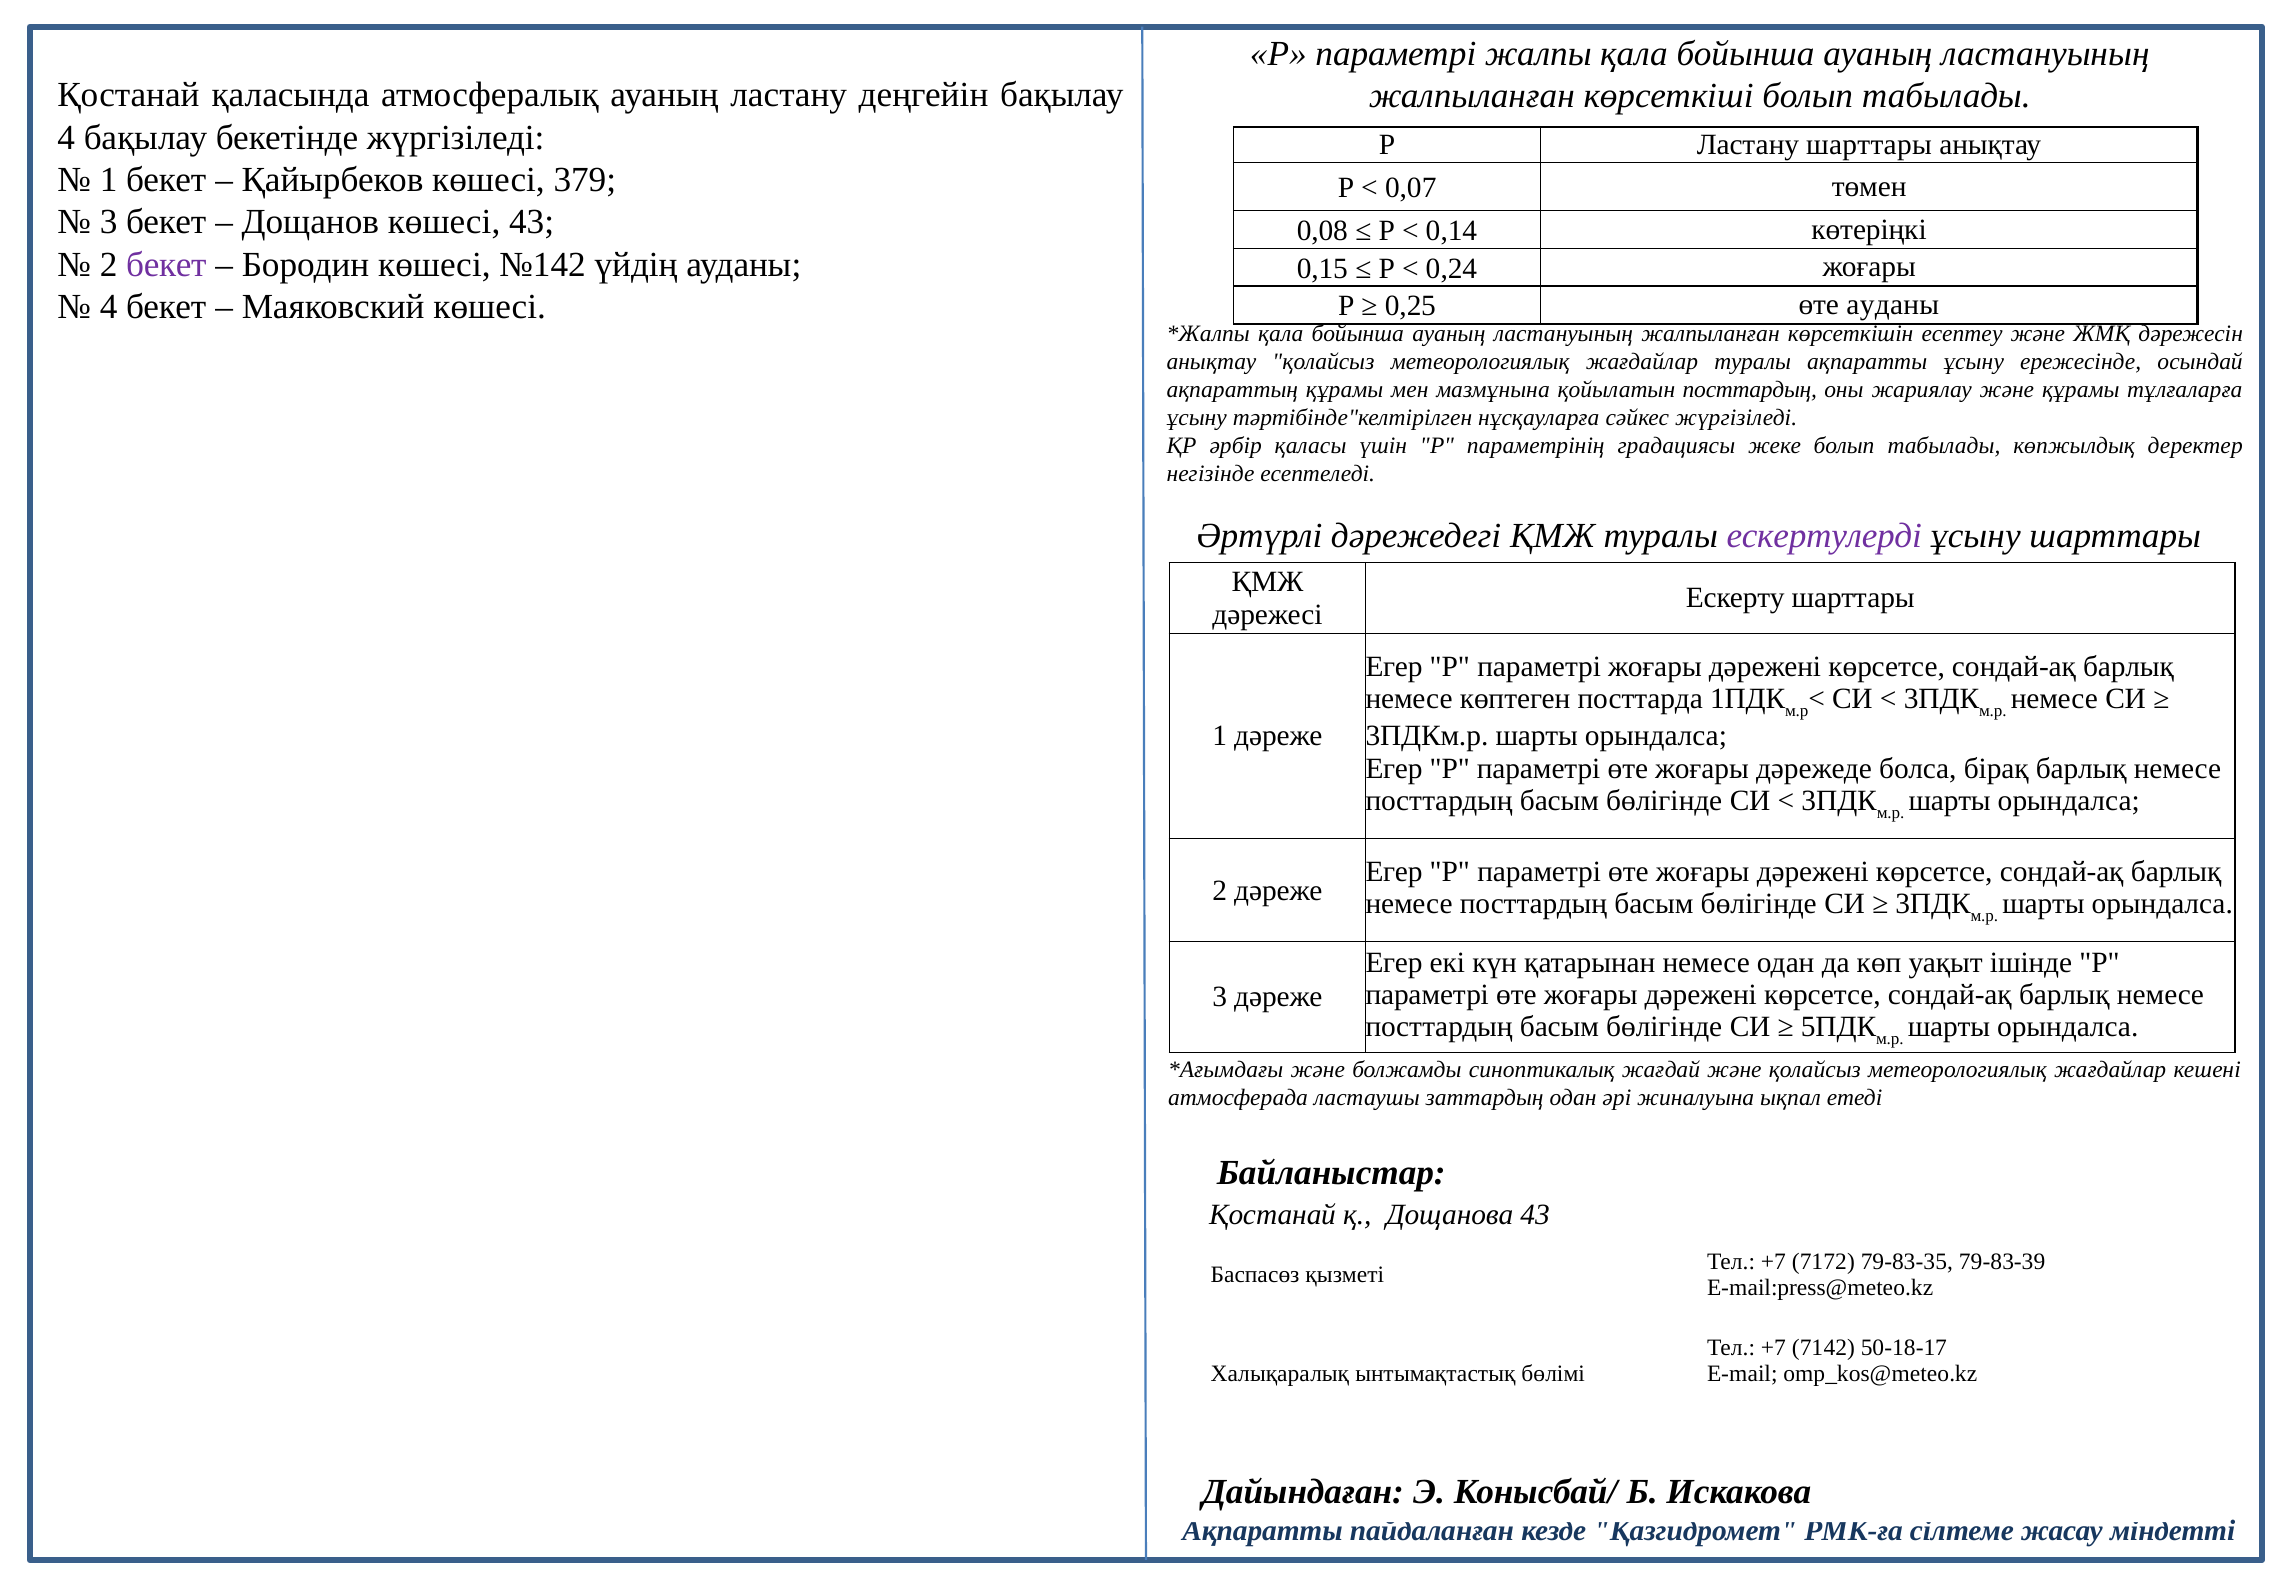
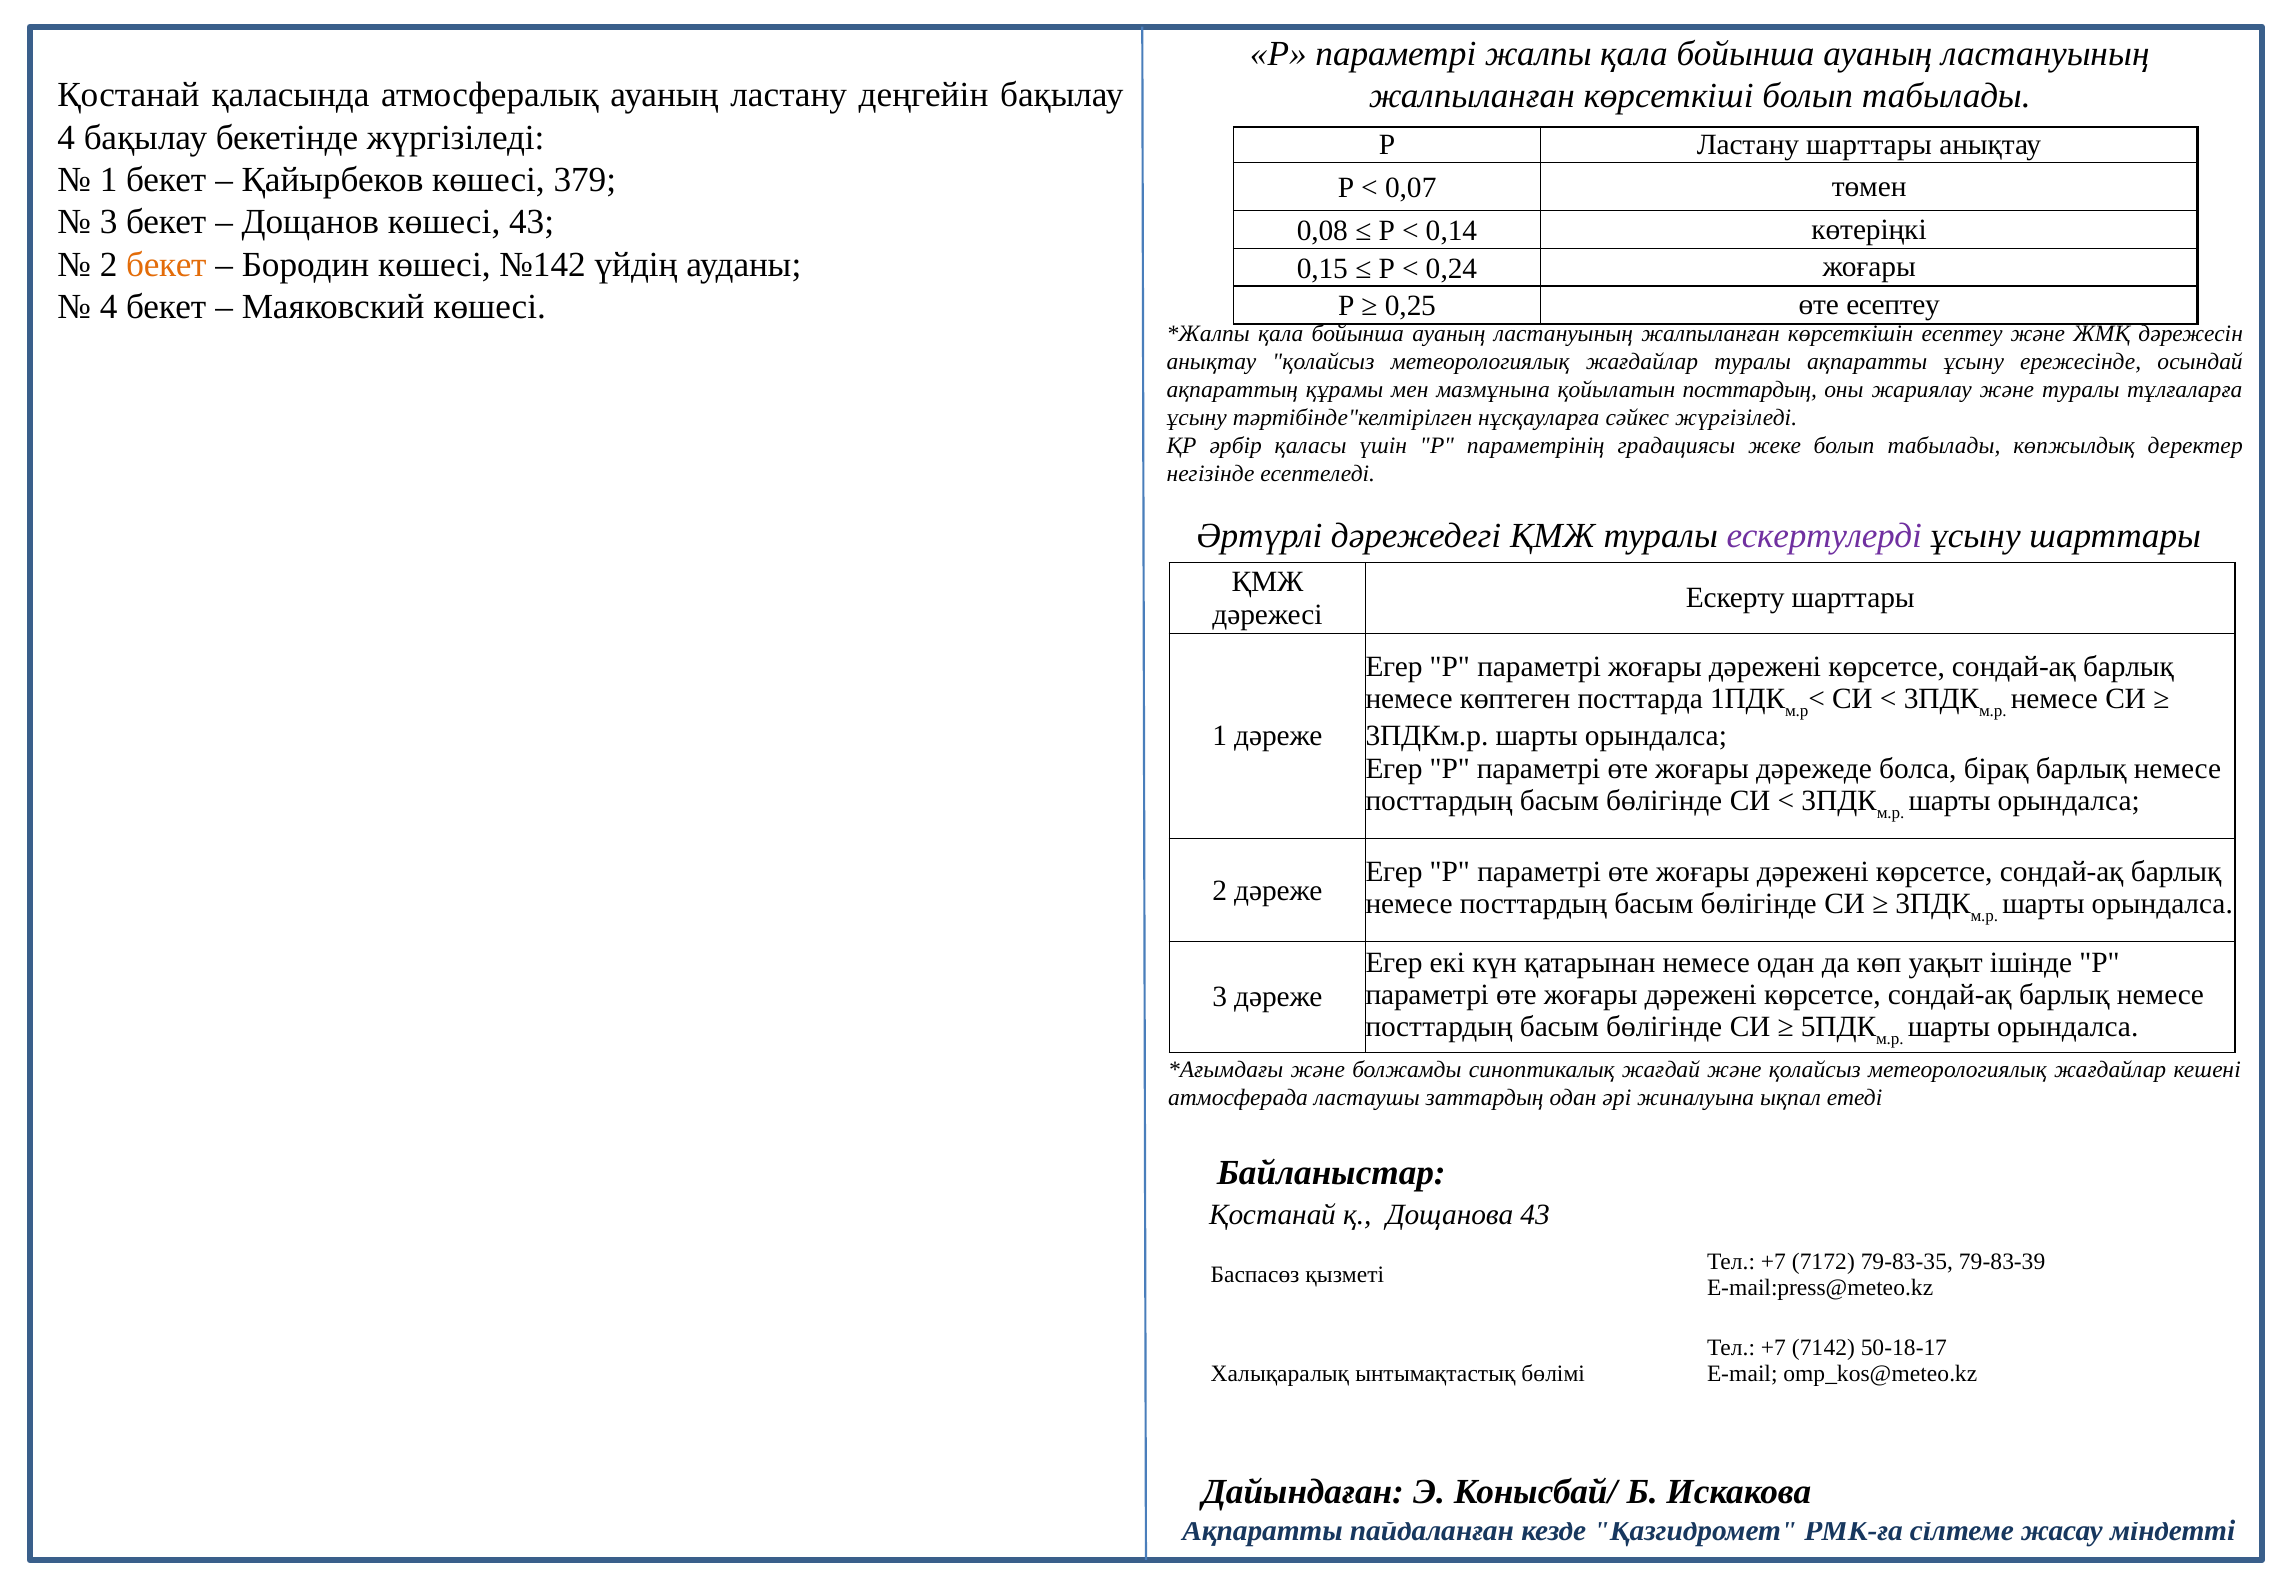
бекет at (166, 265) colour: purple -> orange
өте ауданы: ауданы -> есептеу
және құрамы: құрамы -> туралы
